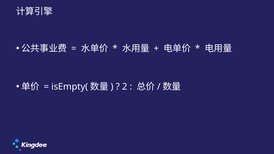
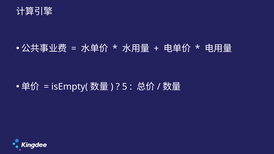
2: 2 -> 5
